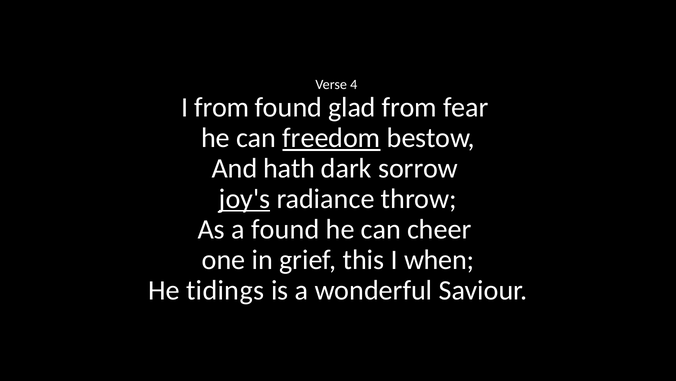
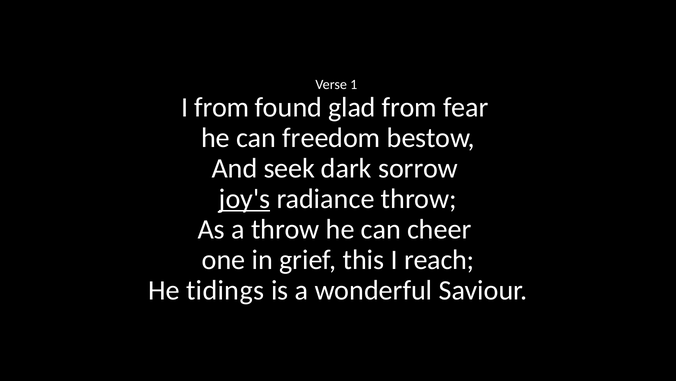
4: 4 -> 1
freedom underline: present -> none
hath: hath -> seek
a found: found -> throw
when: when -> reach
